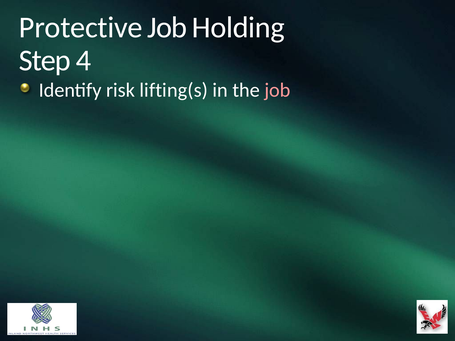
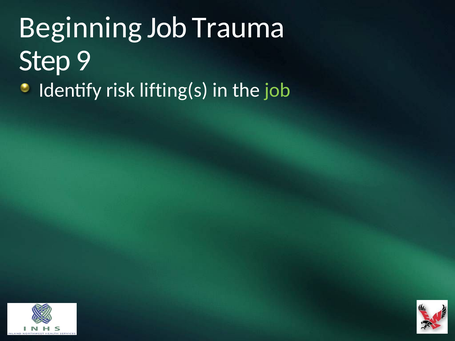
Protective: Protective -> Beginning
Holding: Holding -> Trauma
4: 4 -> 9
job at (277, 90) colour: pink -> light green
